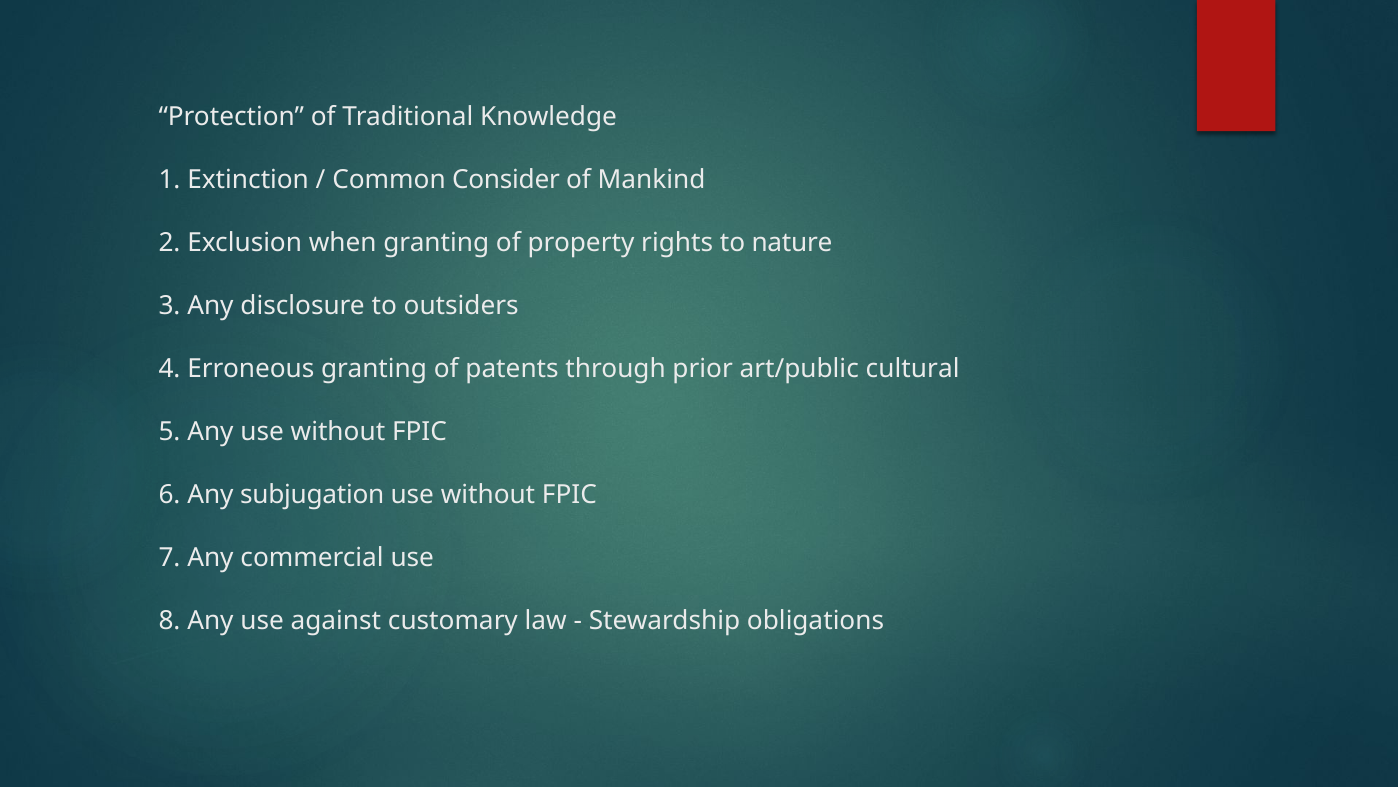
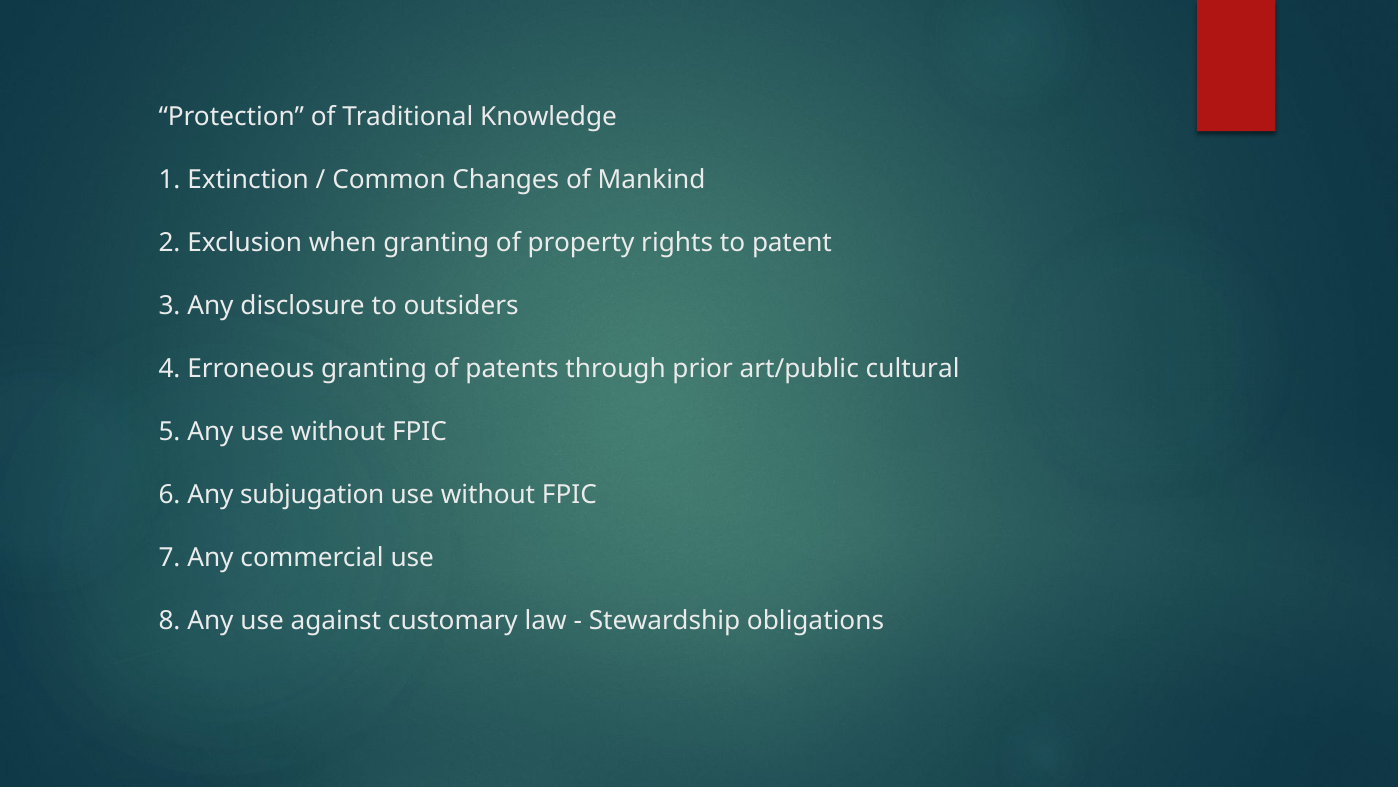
Consider: Consider -> Changes
nature: nature -> patent
